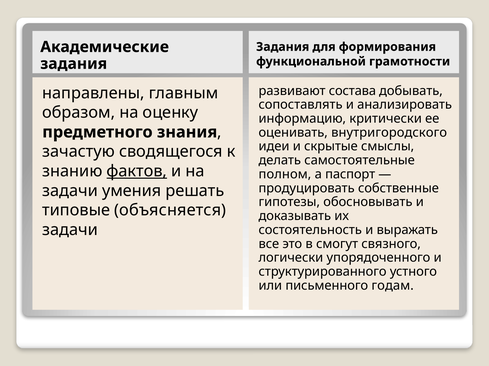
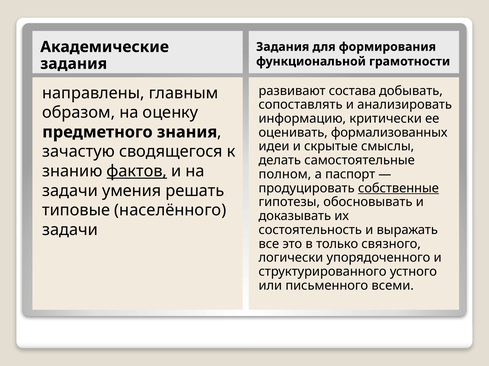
внутригородского: внутригородского -> формализованных
собственные underline: none -> present
объясняется: объясняется -> населённого
смогут: смогут -> только
годам: годам -> всеми
